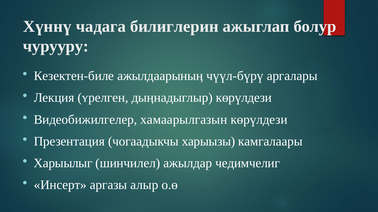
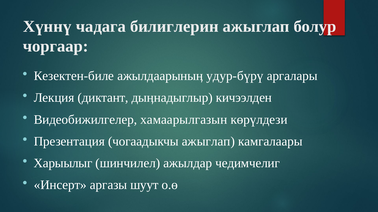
чурууру: чурууру -> чоргаар
чүүл-бүрү: чүүл-бүрү -> удур-бүрү
ʏрелген: ʏрелген -> диктант
дыӊнадыглыр көрүлдези: көрүлдези -> кичээлден
чогаадыкчы харыызы: харыызы -> ажыглап
алыр: алыр -> шуут
